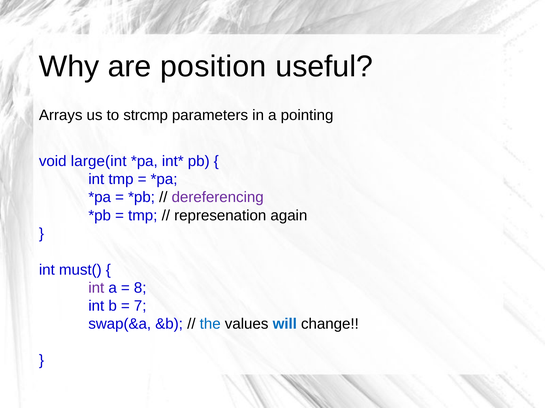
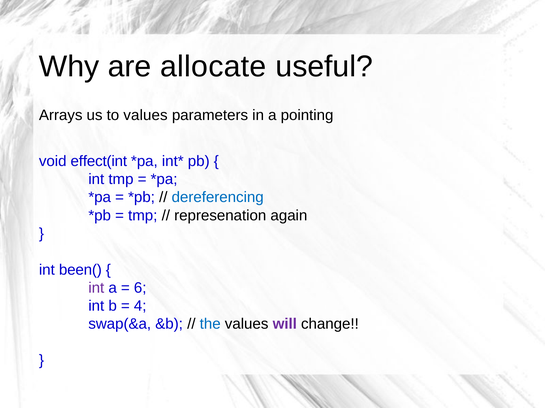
position: position -> allocate
to strcmp: strcmp -> values
large(int: large(int -> effect(int
dereferencing colour: purple -> blue
must(: must( -> been(
8: 8 -> 6
7: 7 -> 4
will colour: blue -> purple
